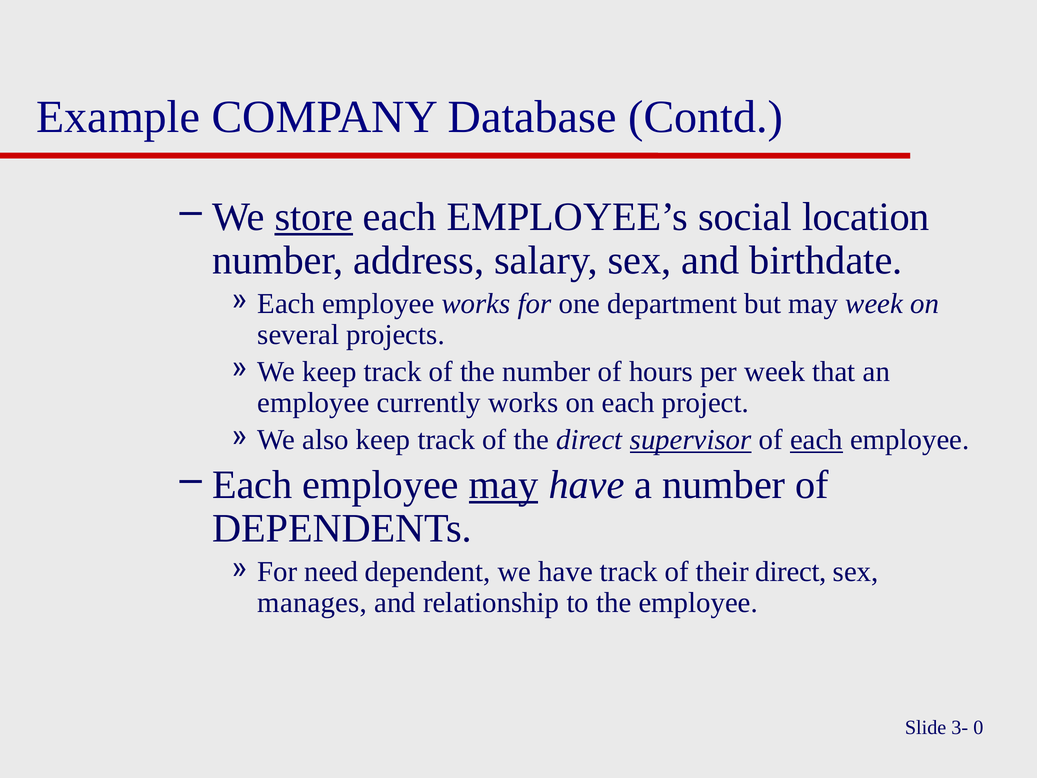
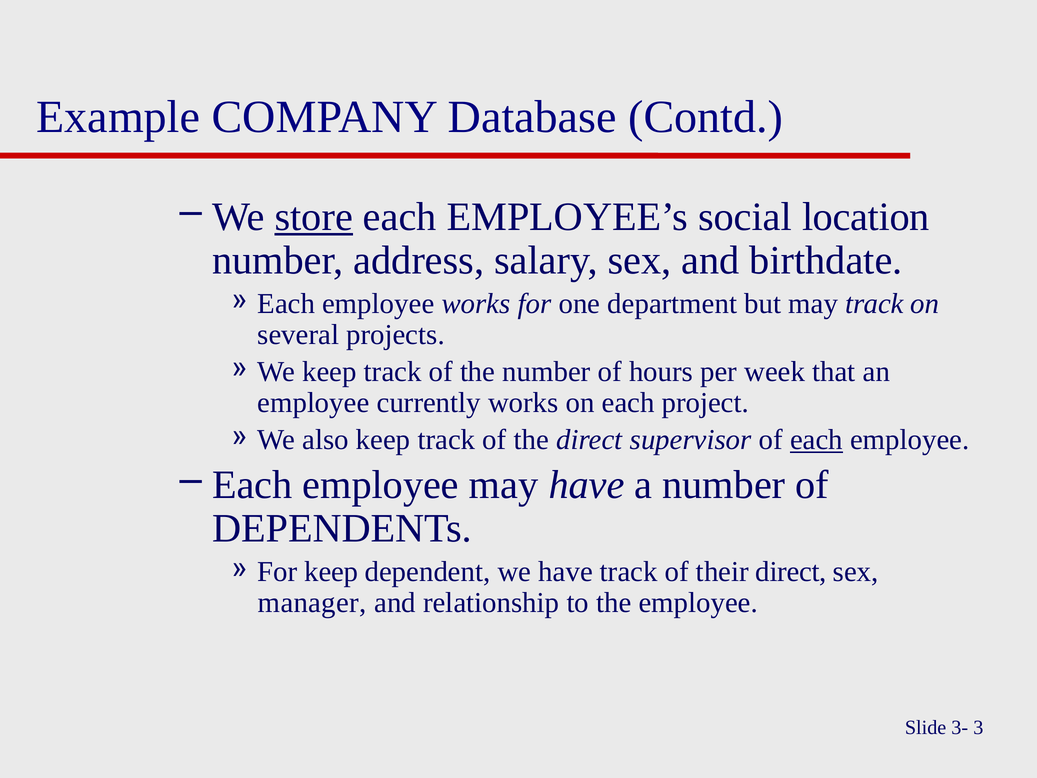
may week: week -> track
supervisor underline: present -> none
may at (503, 485) underline: present -> none
For need: need -> keep
manages: manages -> manager
0: 0 -> 3
